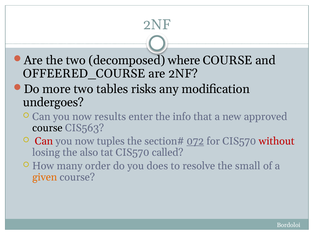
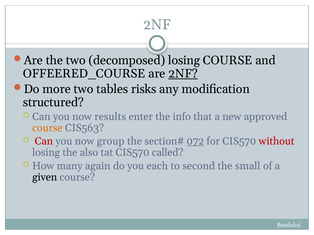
decomposed where: where -> losing
2NF at (183, 74) underline: none -> present
undergoes: undergoes -> structured
course at (47, 128) colour: black -> orange
tuples: tuples -> group
order: order -> again
does: does -> each
resolve: resolve -> second
given colour: orange -> black
